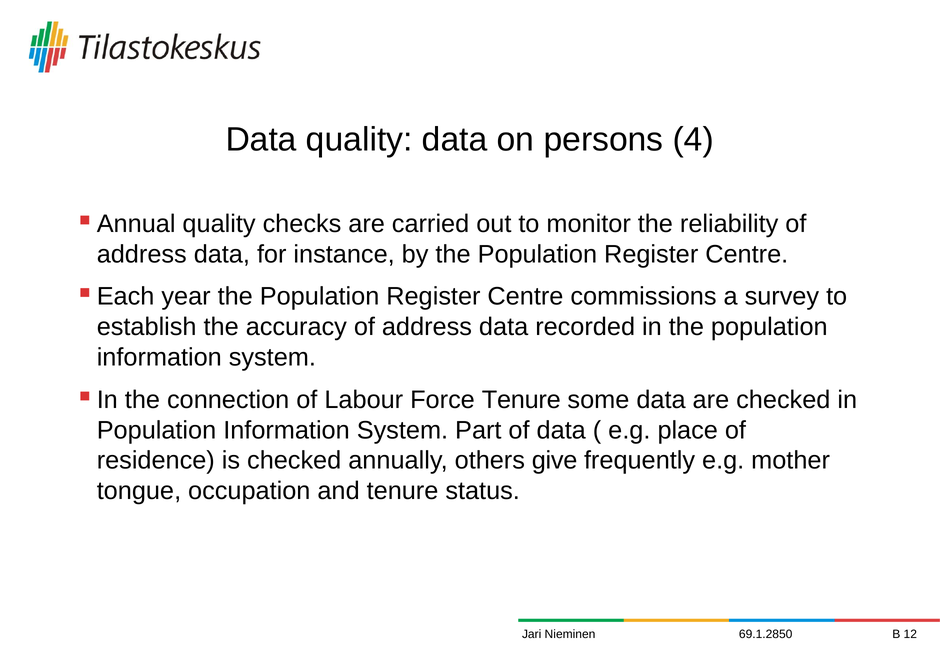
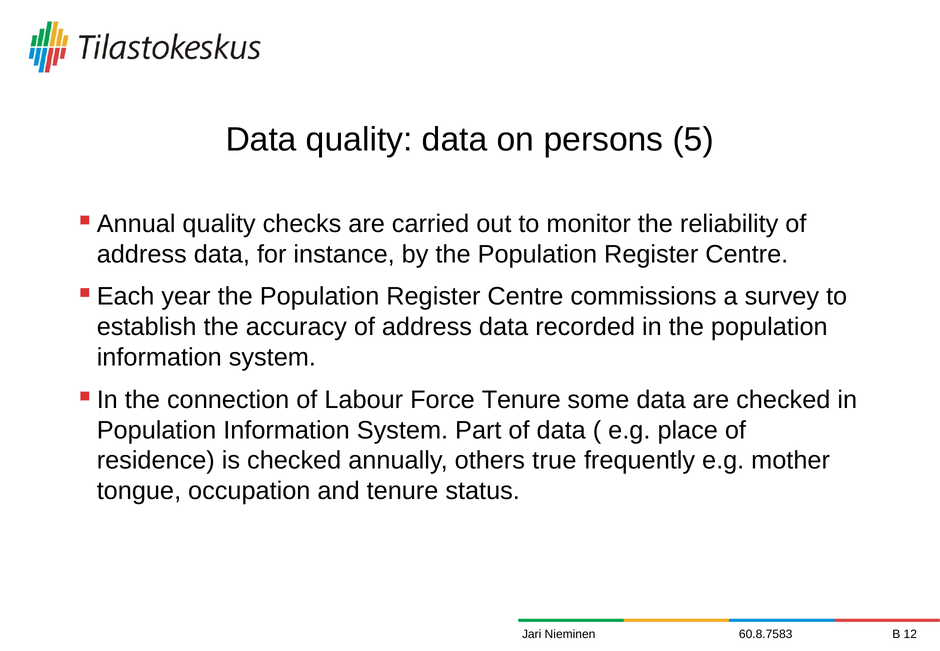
4: 4 -> 5
give: give -> true
69.1.2850: 69.1.2850 -> 60.8.7583
